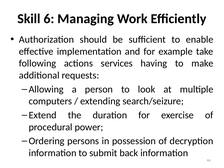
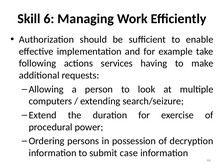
back: back -> case
